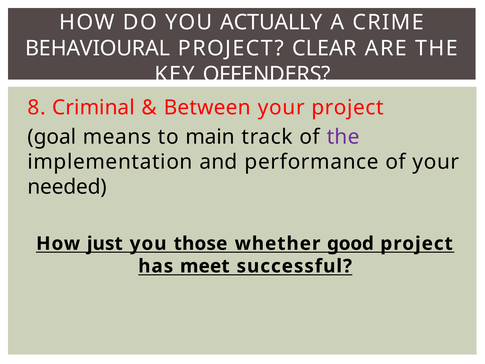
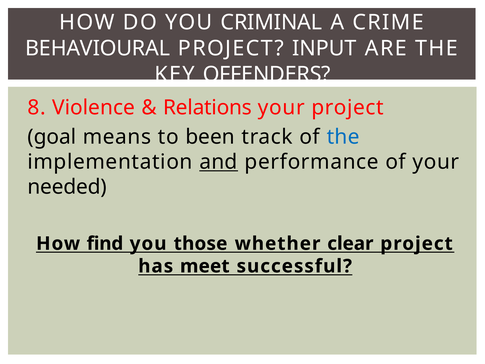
ACTUALLY: ACTUALLY -> CRIMINAL
CLEAR: CLEAR -> INPUT
Criminal: Criminal -> Violence
Between: Between -> Relations
main: main -> been
the at (343, 137) colour: purple -> blue
and underline: none -> present
just: just -> find
good: good -> clear
